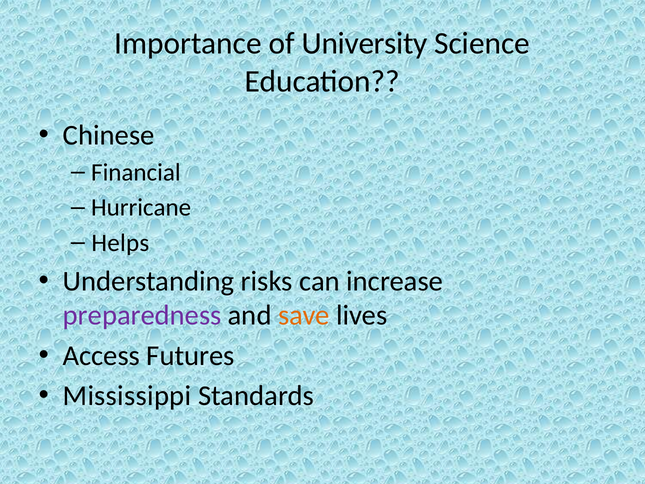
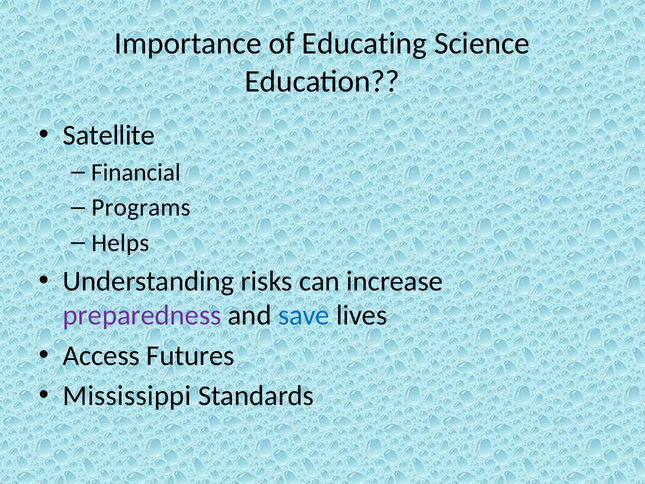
University: University -> Educating
Chinese: Chinese -> Satellite
Hurricane: Hurricane -> Programs
save colour: orange -> blue
